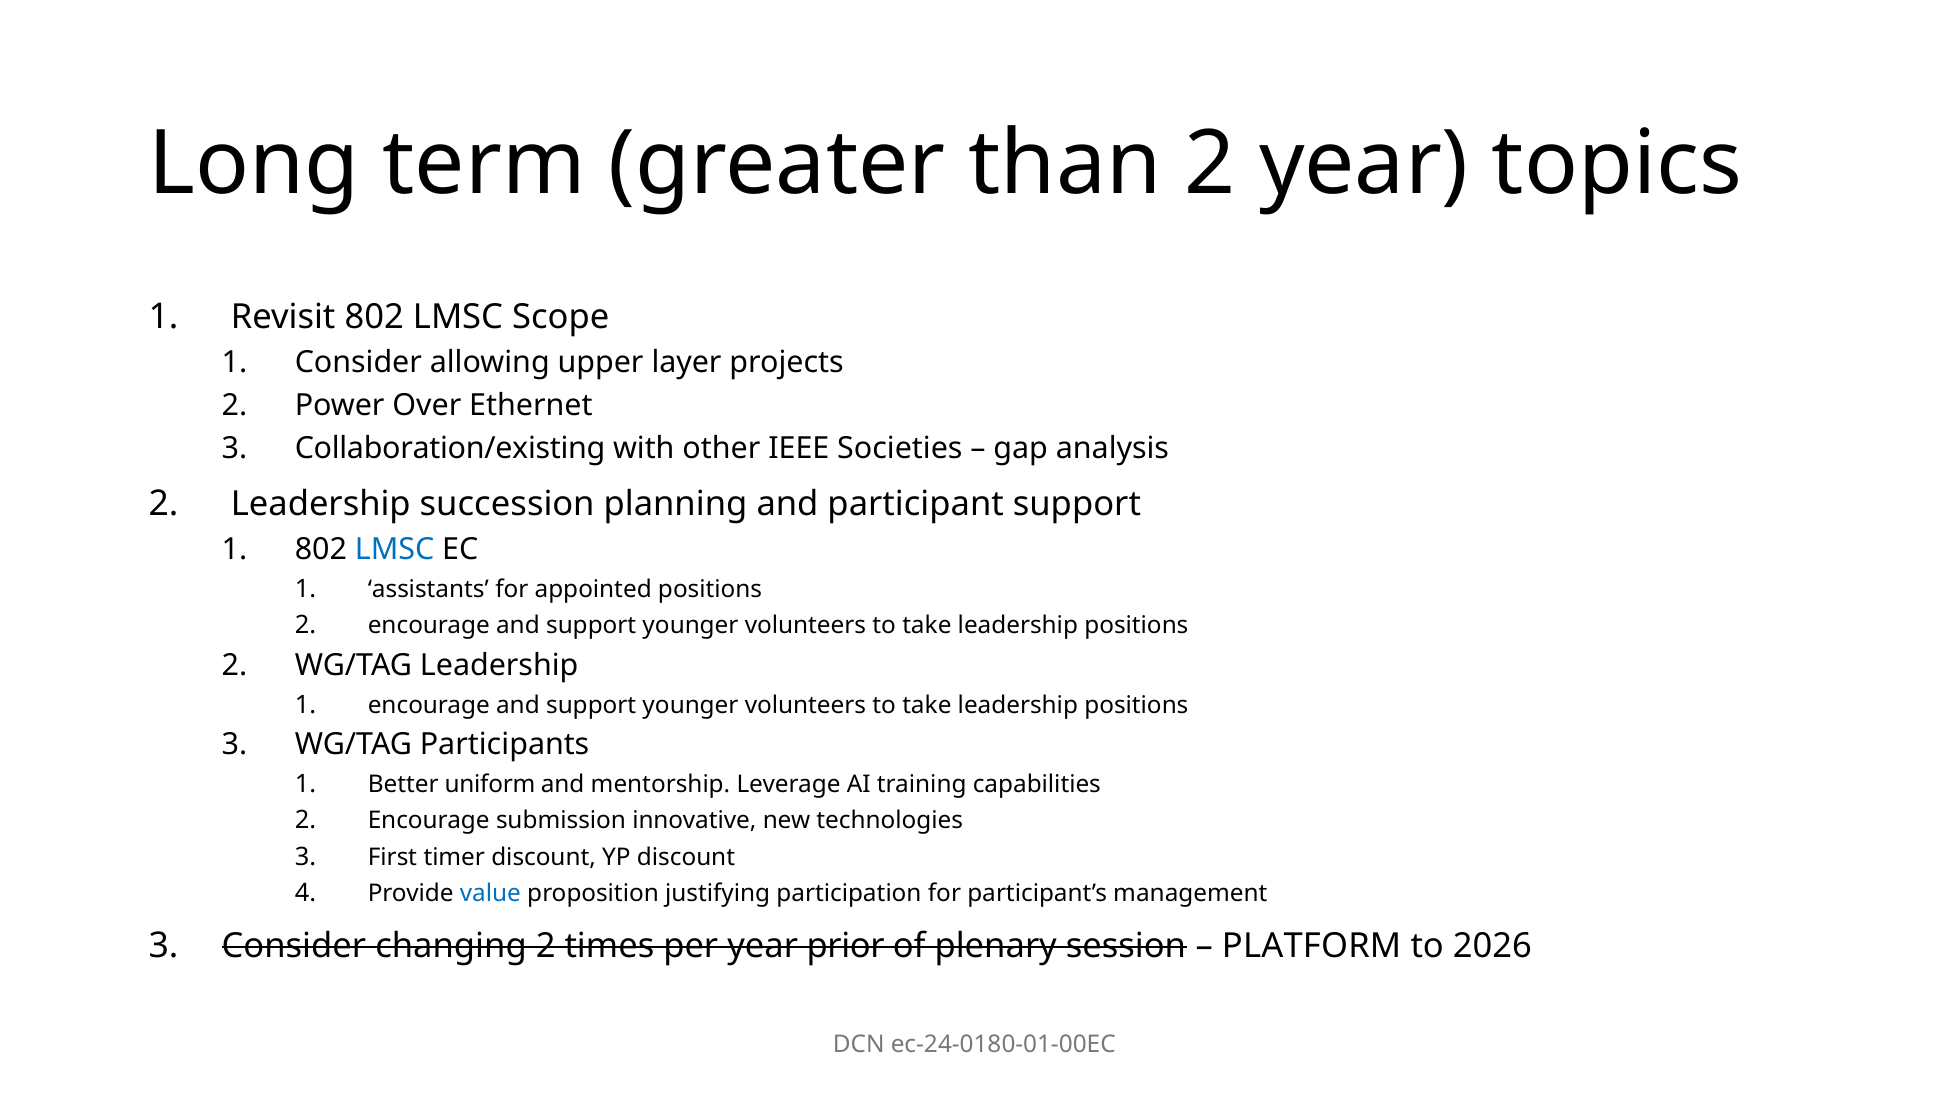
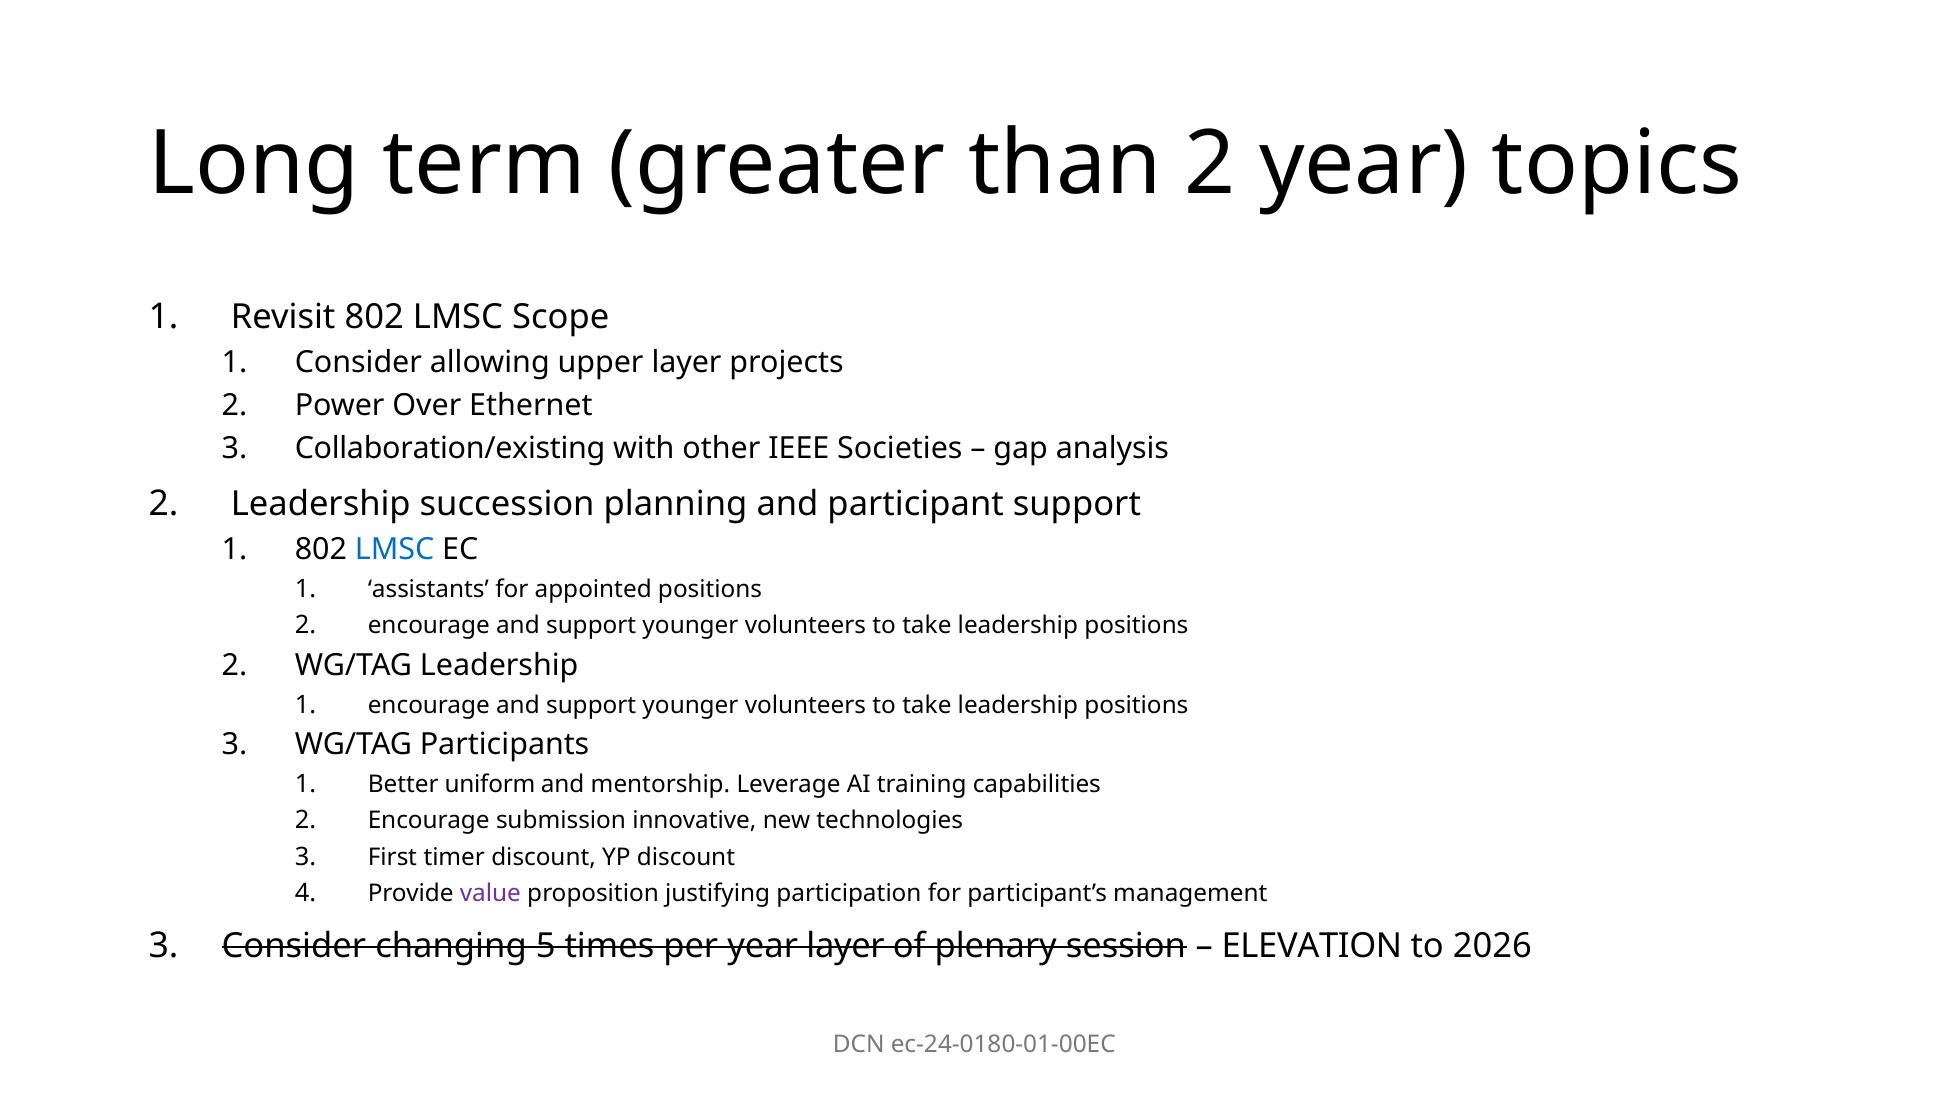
value colour: blue -> purple
changing 2: 2 -> 5
year prior: prior -> layer
PLATFORM: PLATFORM -> ELEVATION
